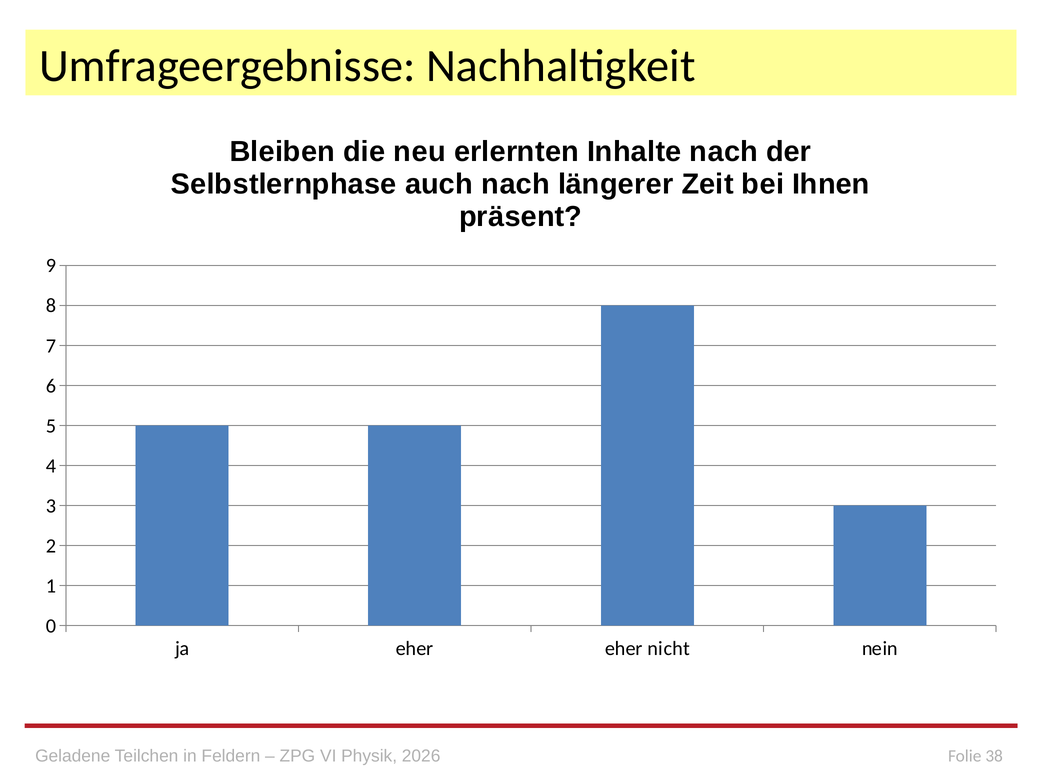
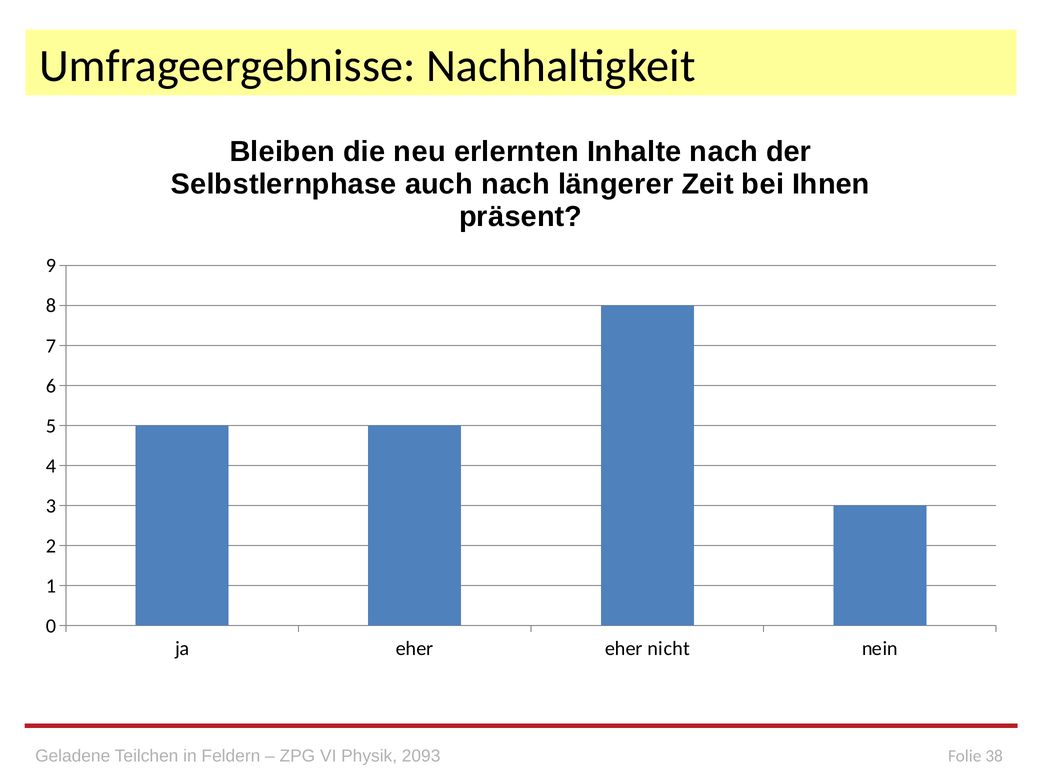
2026: 2026 -> 2093
